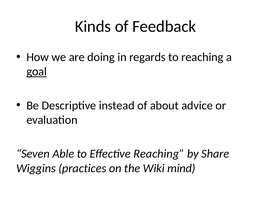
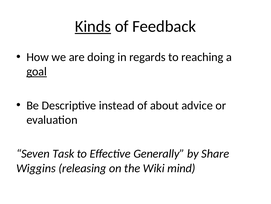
Kinds underline: none -> present
Able: Able -> Task
Effective Reaching: Reaching -> Generally
practices: practices -> releasing
